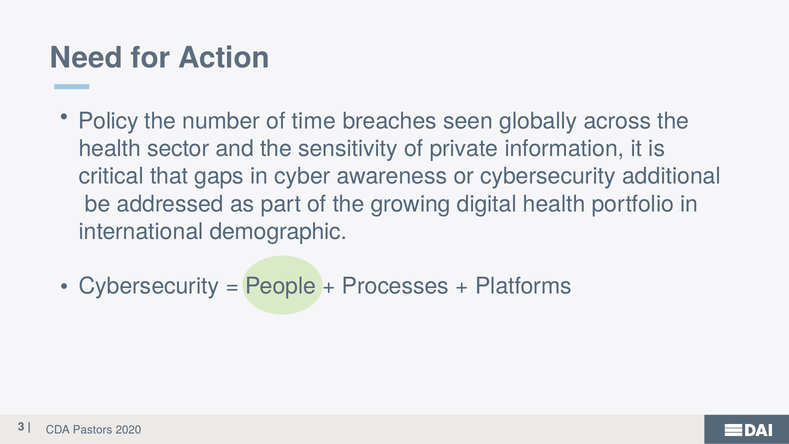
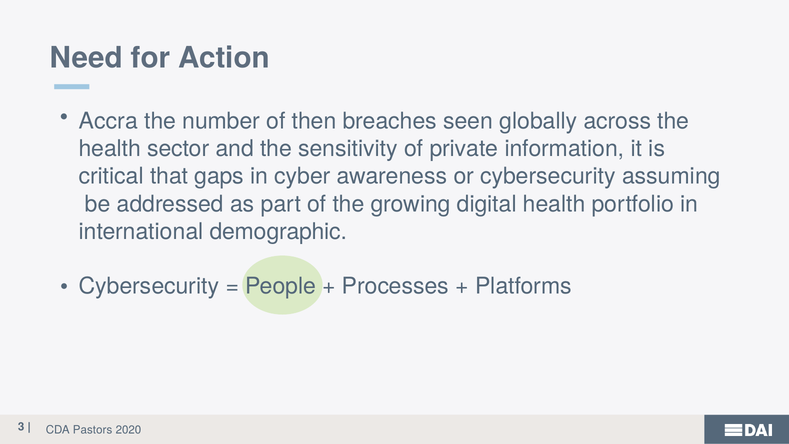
Policy: Policy -> Accra
time: time -> then
additional: additional -> assuming
